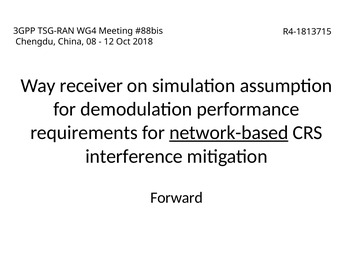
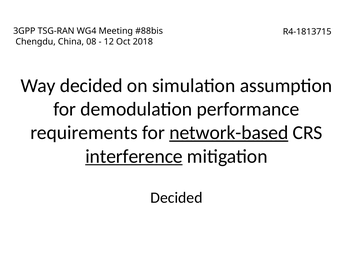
Way receiver: receiver -> decided
interference underline: none -> present
Forward at (177, 197): Forward -> Decided
